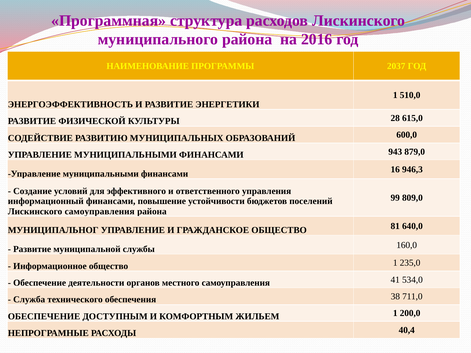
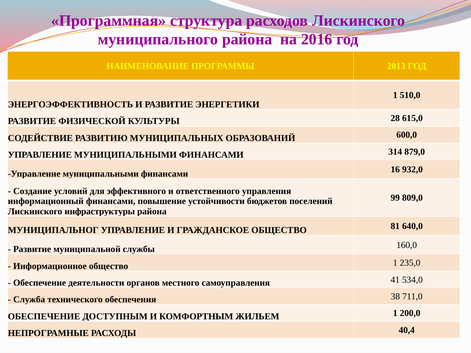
2037: 2037 -> 2013
943: 943 -> 314
946,3: 946,3 -> 932,0
Лискинского самоуправления: самоуправления -> инфраструктуры
